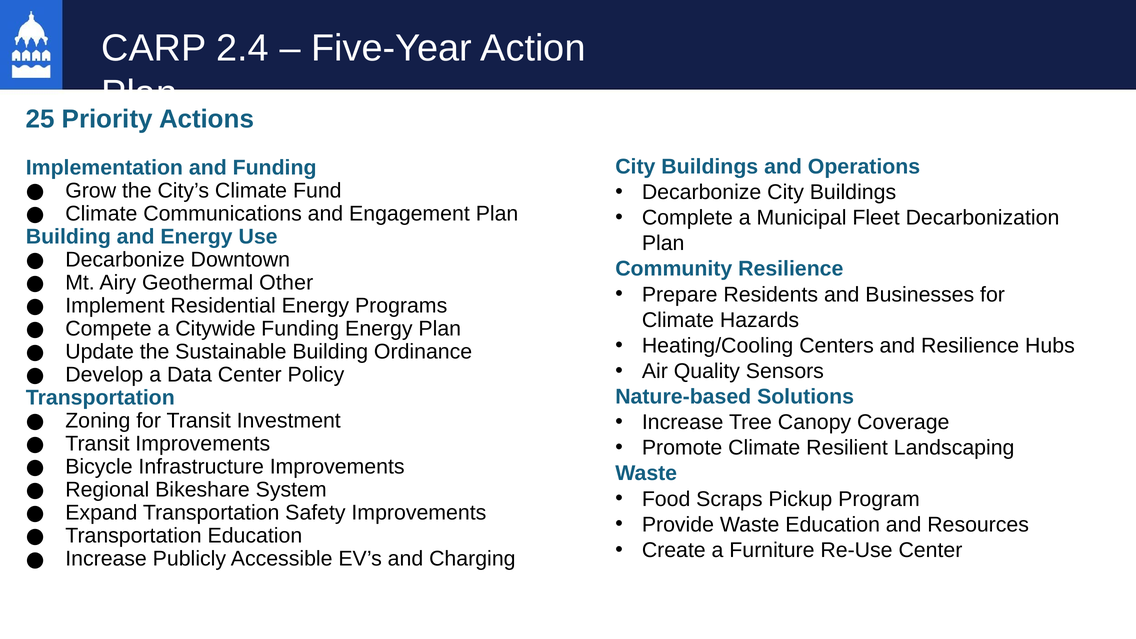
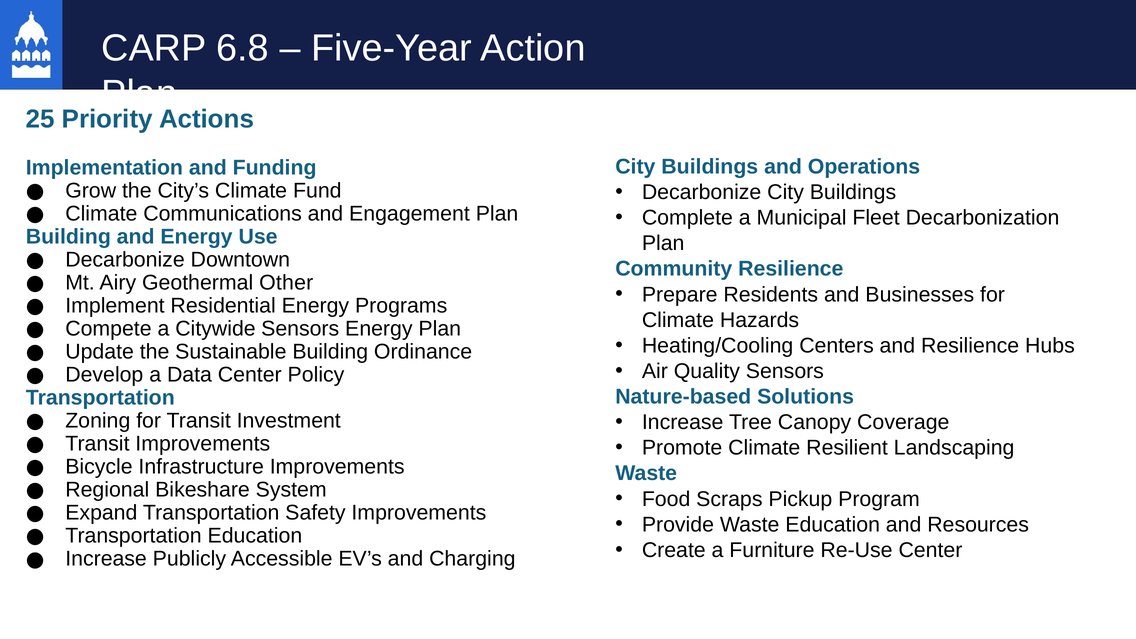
2.4: 2.4 -> 6.8
Citywide Funding: Funding -> Sensors
